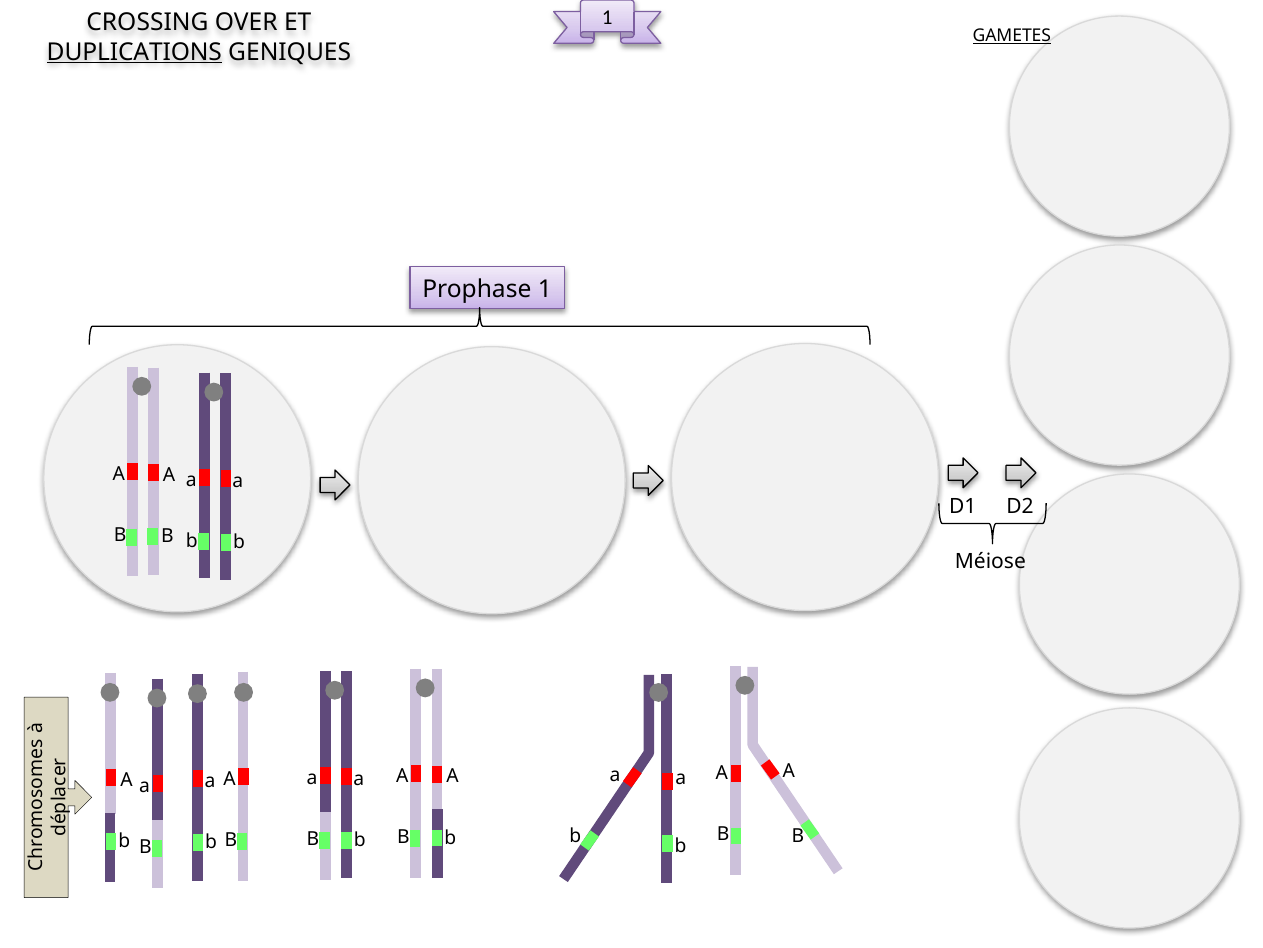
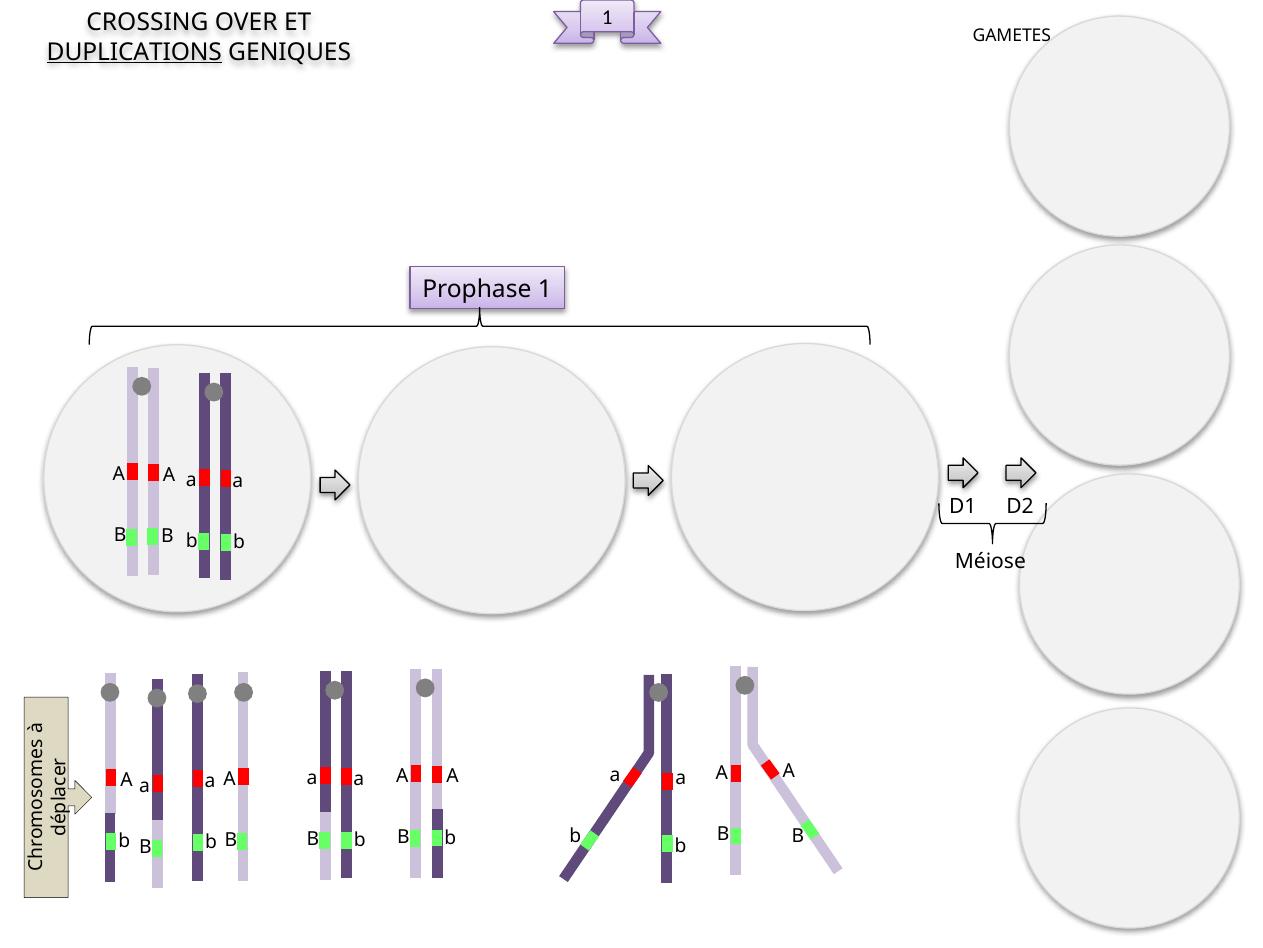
GAMETES underline: present -> none
